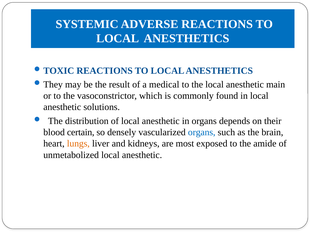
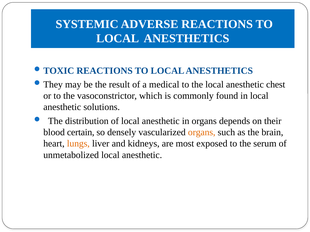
main: main -> chest
organs at (202, 133) colour: blue -> orange
amide: amide -> serum
